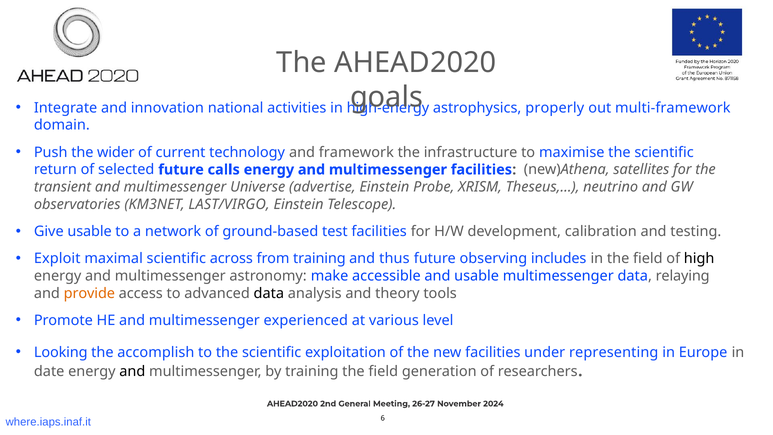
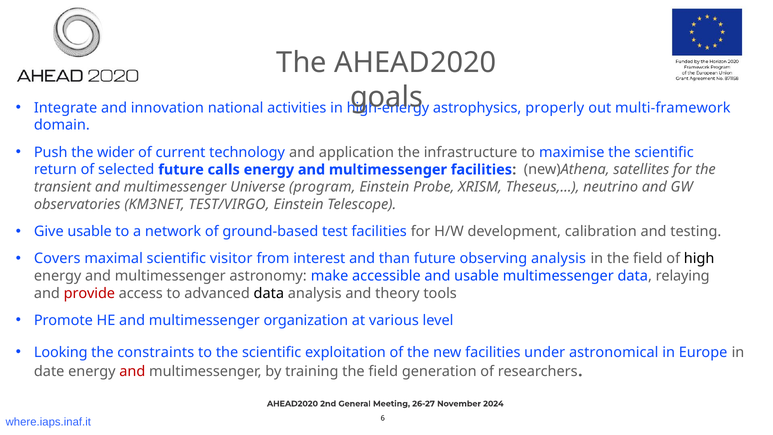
framework: framework -> application
advertise: advertise -> program
LAST/VIRGO: LAST/VIRGO -> TEST/VIRGO
Exploit: Exploit -> Covers
across: across -> visitor
from training: training -> interest
thus: thus -> than
observing includes: includes -> analysis
provide colour: orange -> red
experienced: experienced -> organization
accomplish: accomplish -> constraints
representing: representing -> astronomical
and at (132, 371) colour: black -> red
